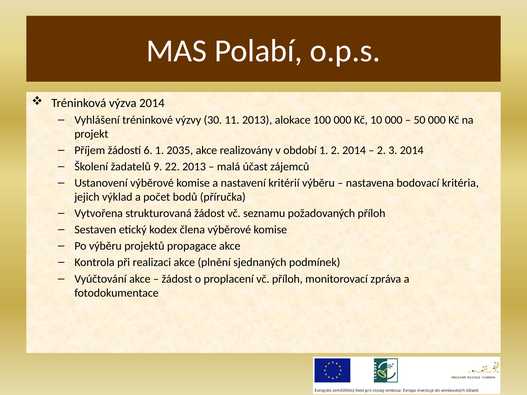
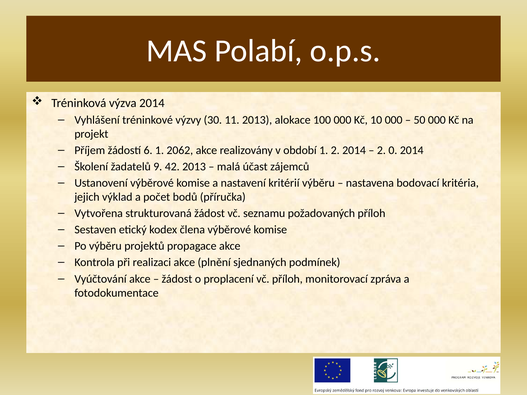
2035: 2035 -> 2062
3: 3 -> 0
22: 22 -> 42
